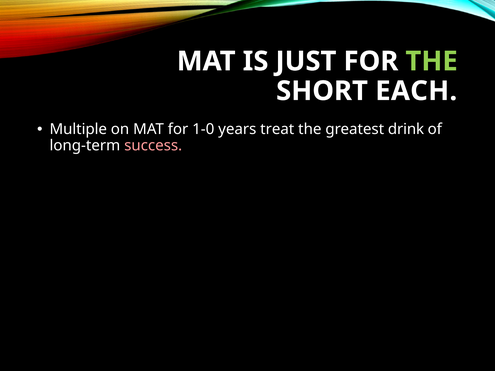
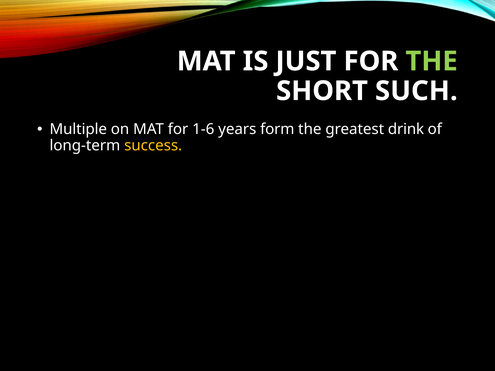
EACH: EACH -> SUCH
1-0: 1-0 -> 1-6
treat: treat -> form
success colour: pink -> yellow
